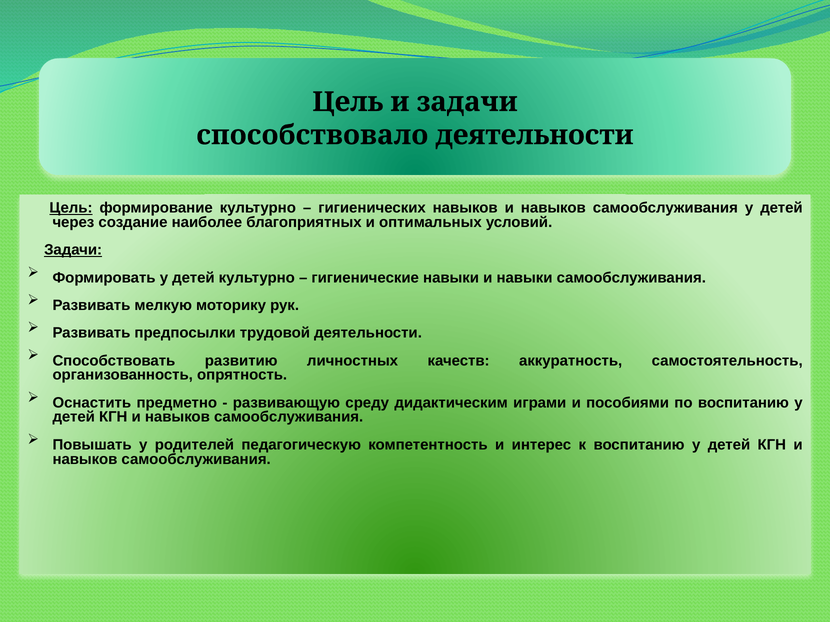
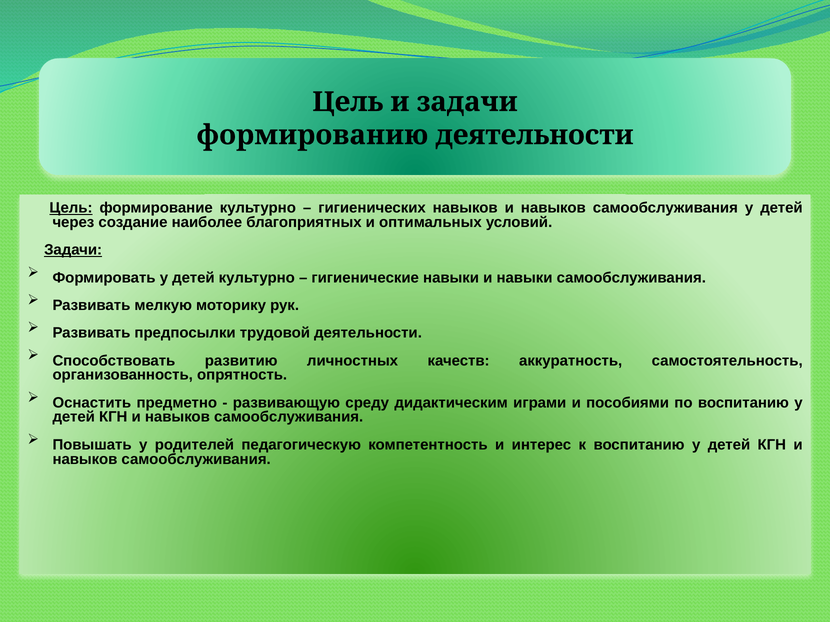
способствовало: способствовало -> формированию
